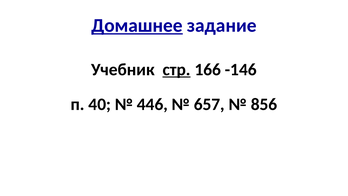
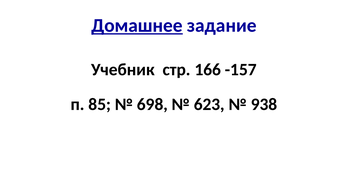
стр underline: present -> none
-146: -146 -> -157
40: 40 -> 85
446: 446 -> 698
657: 657 -> 623
856: 856 -> 938
